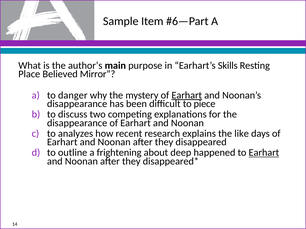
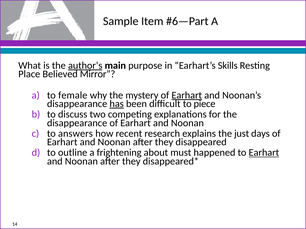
author’s underline: none -> present
danger: danger -> female
has underline: none -> present
analyzes: analyzes -> answers
like: like -> just
deep: deep -> must
